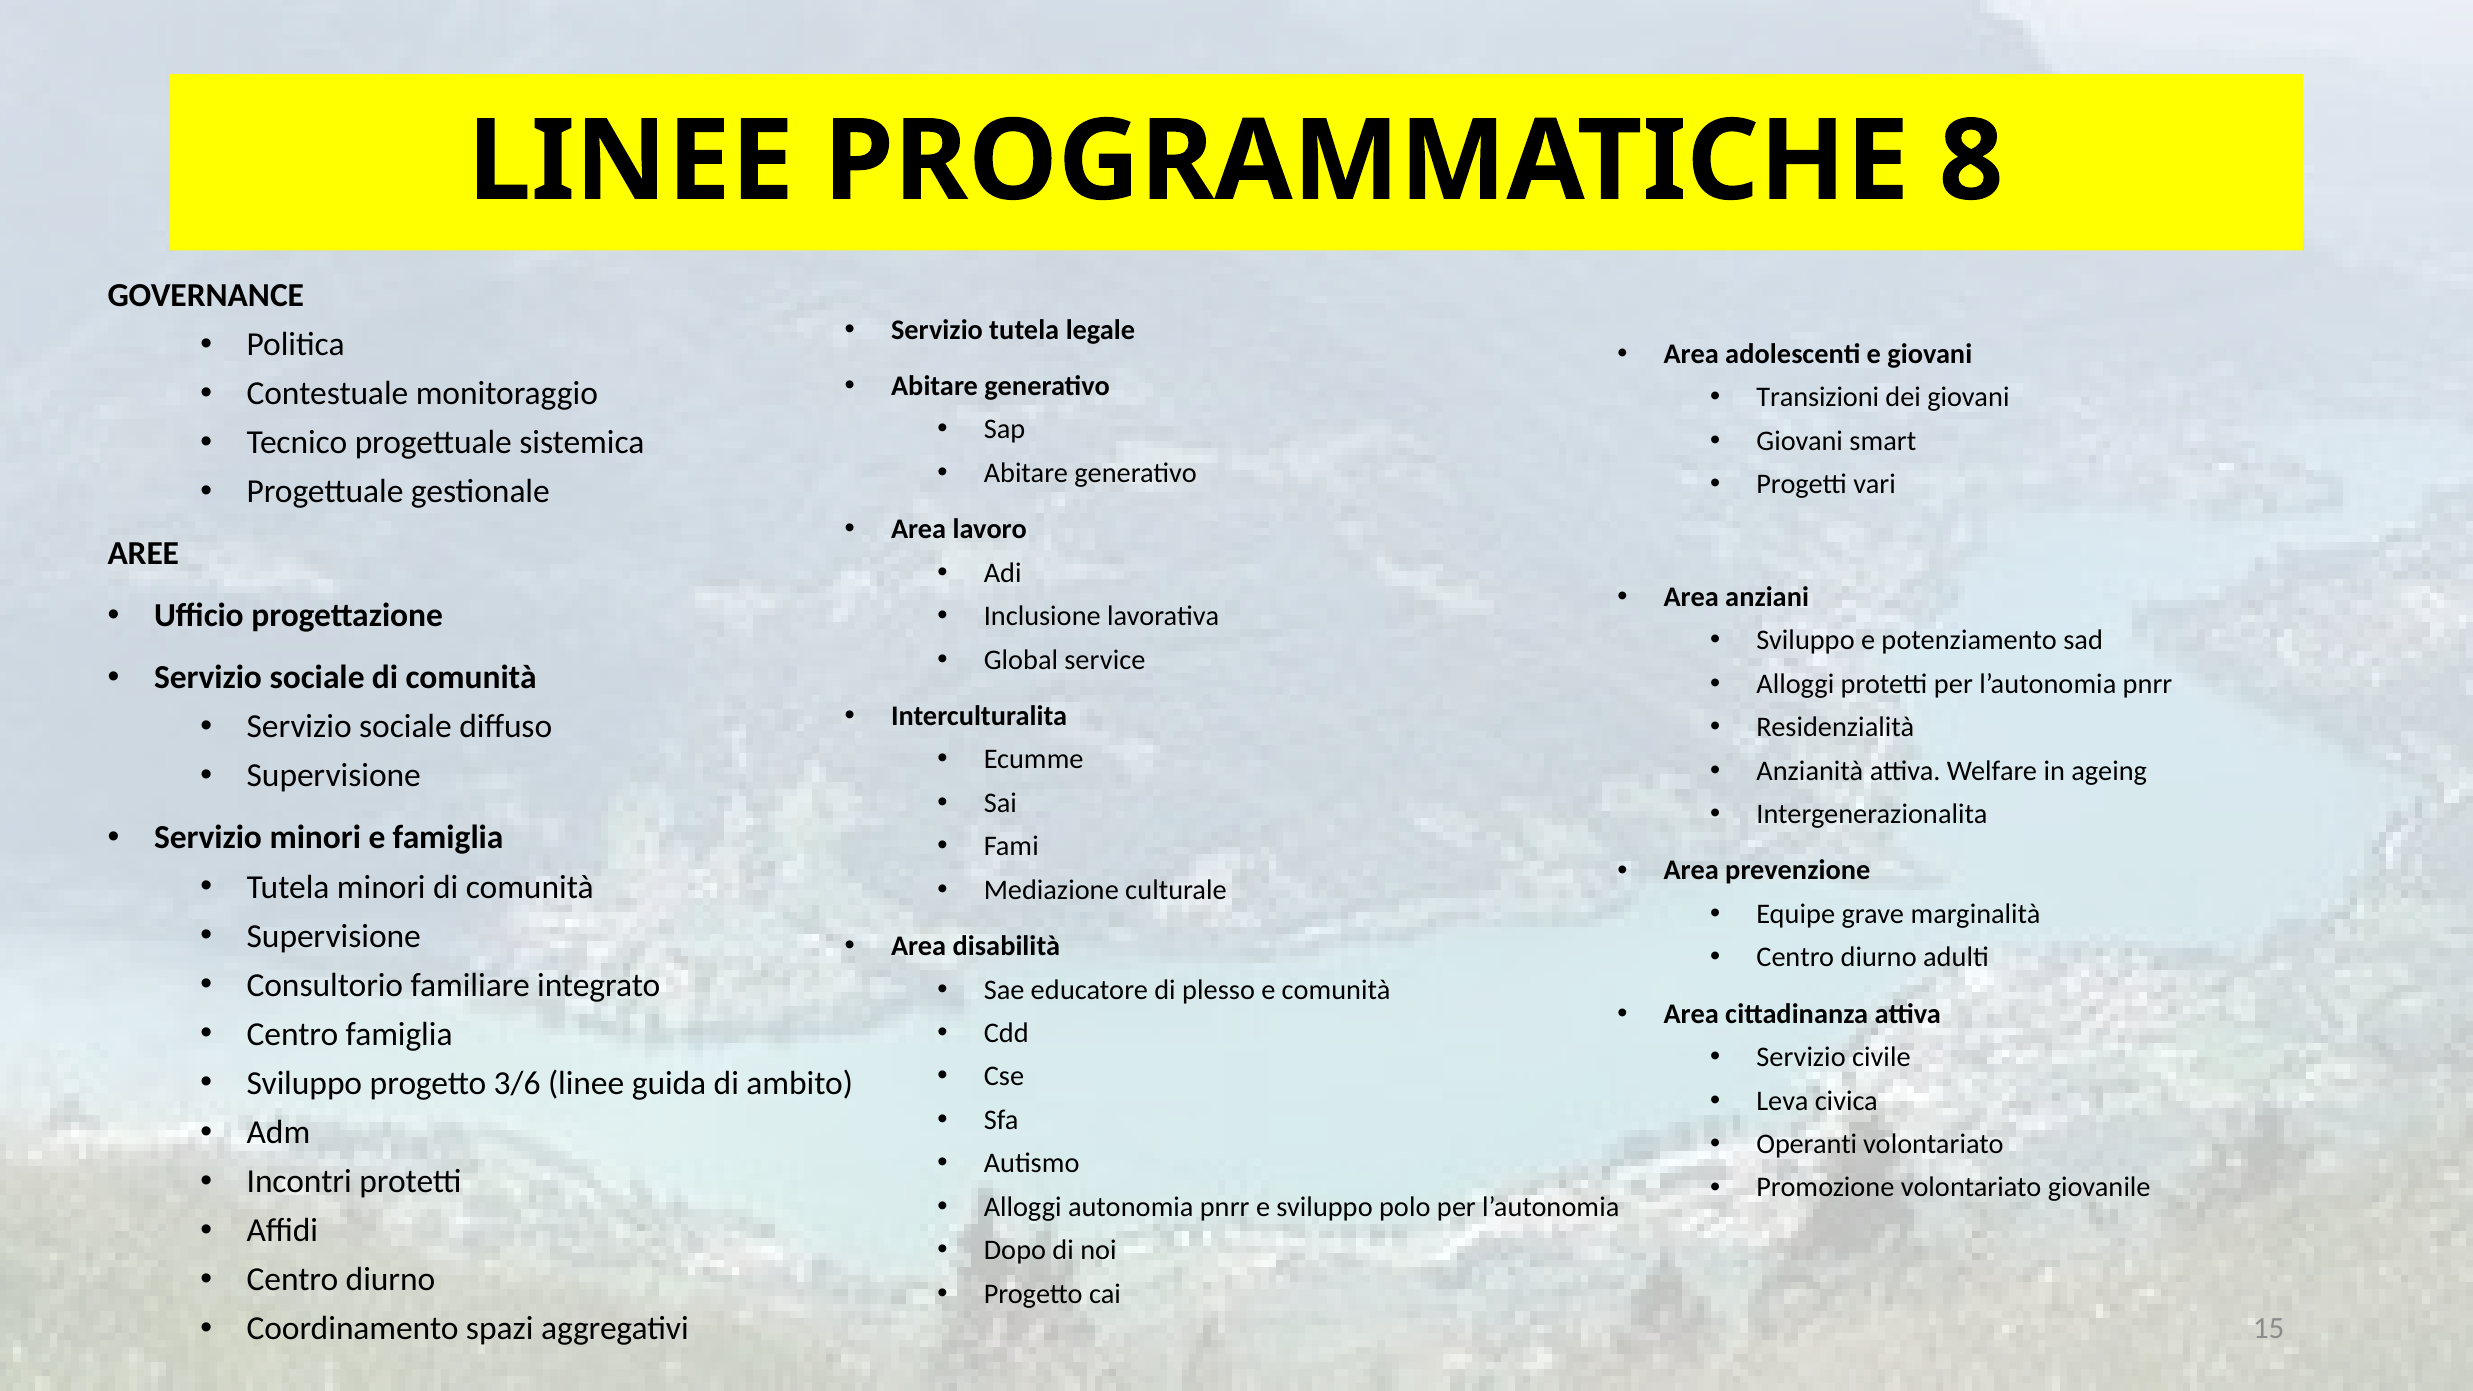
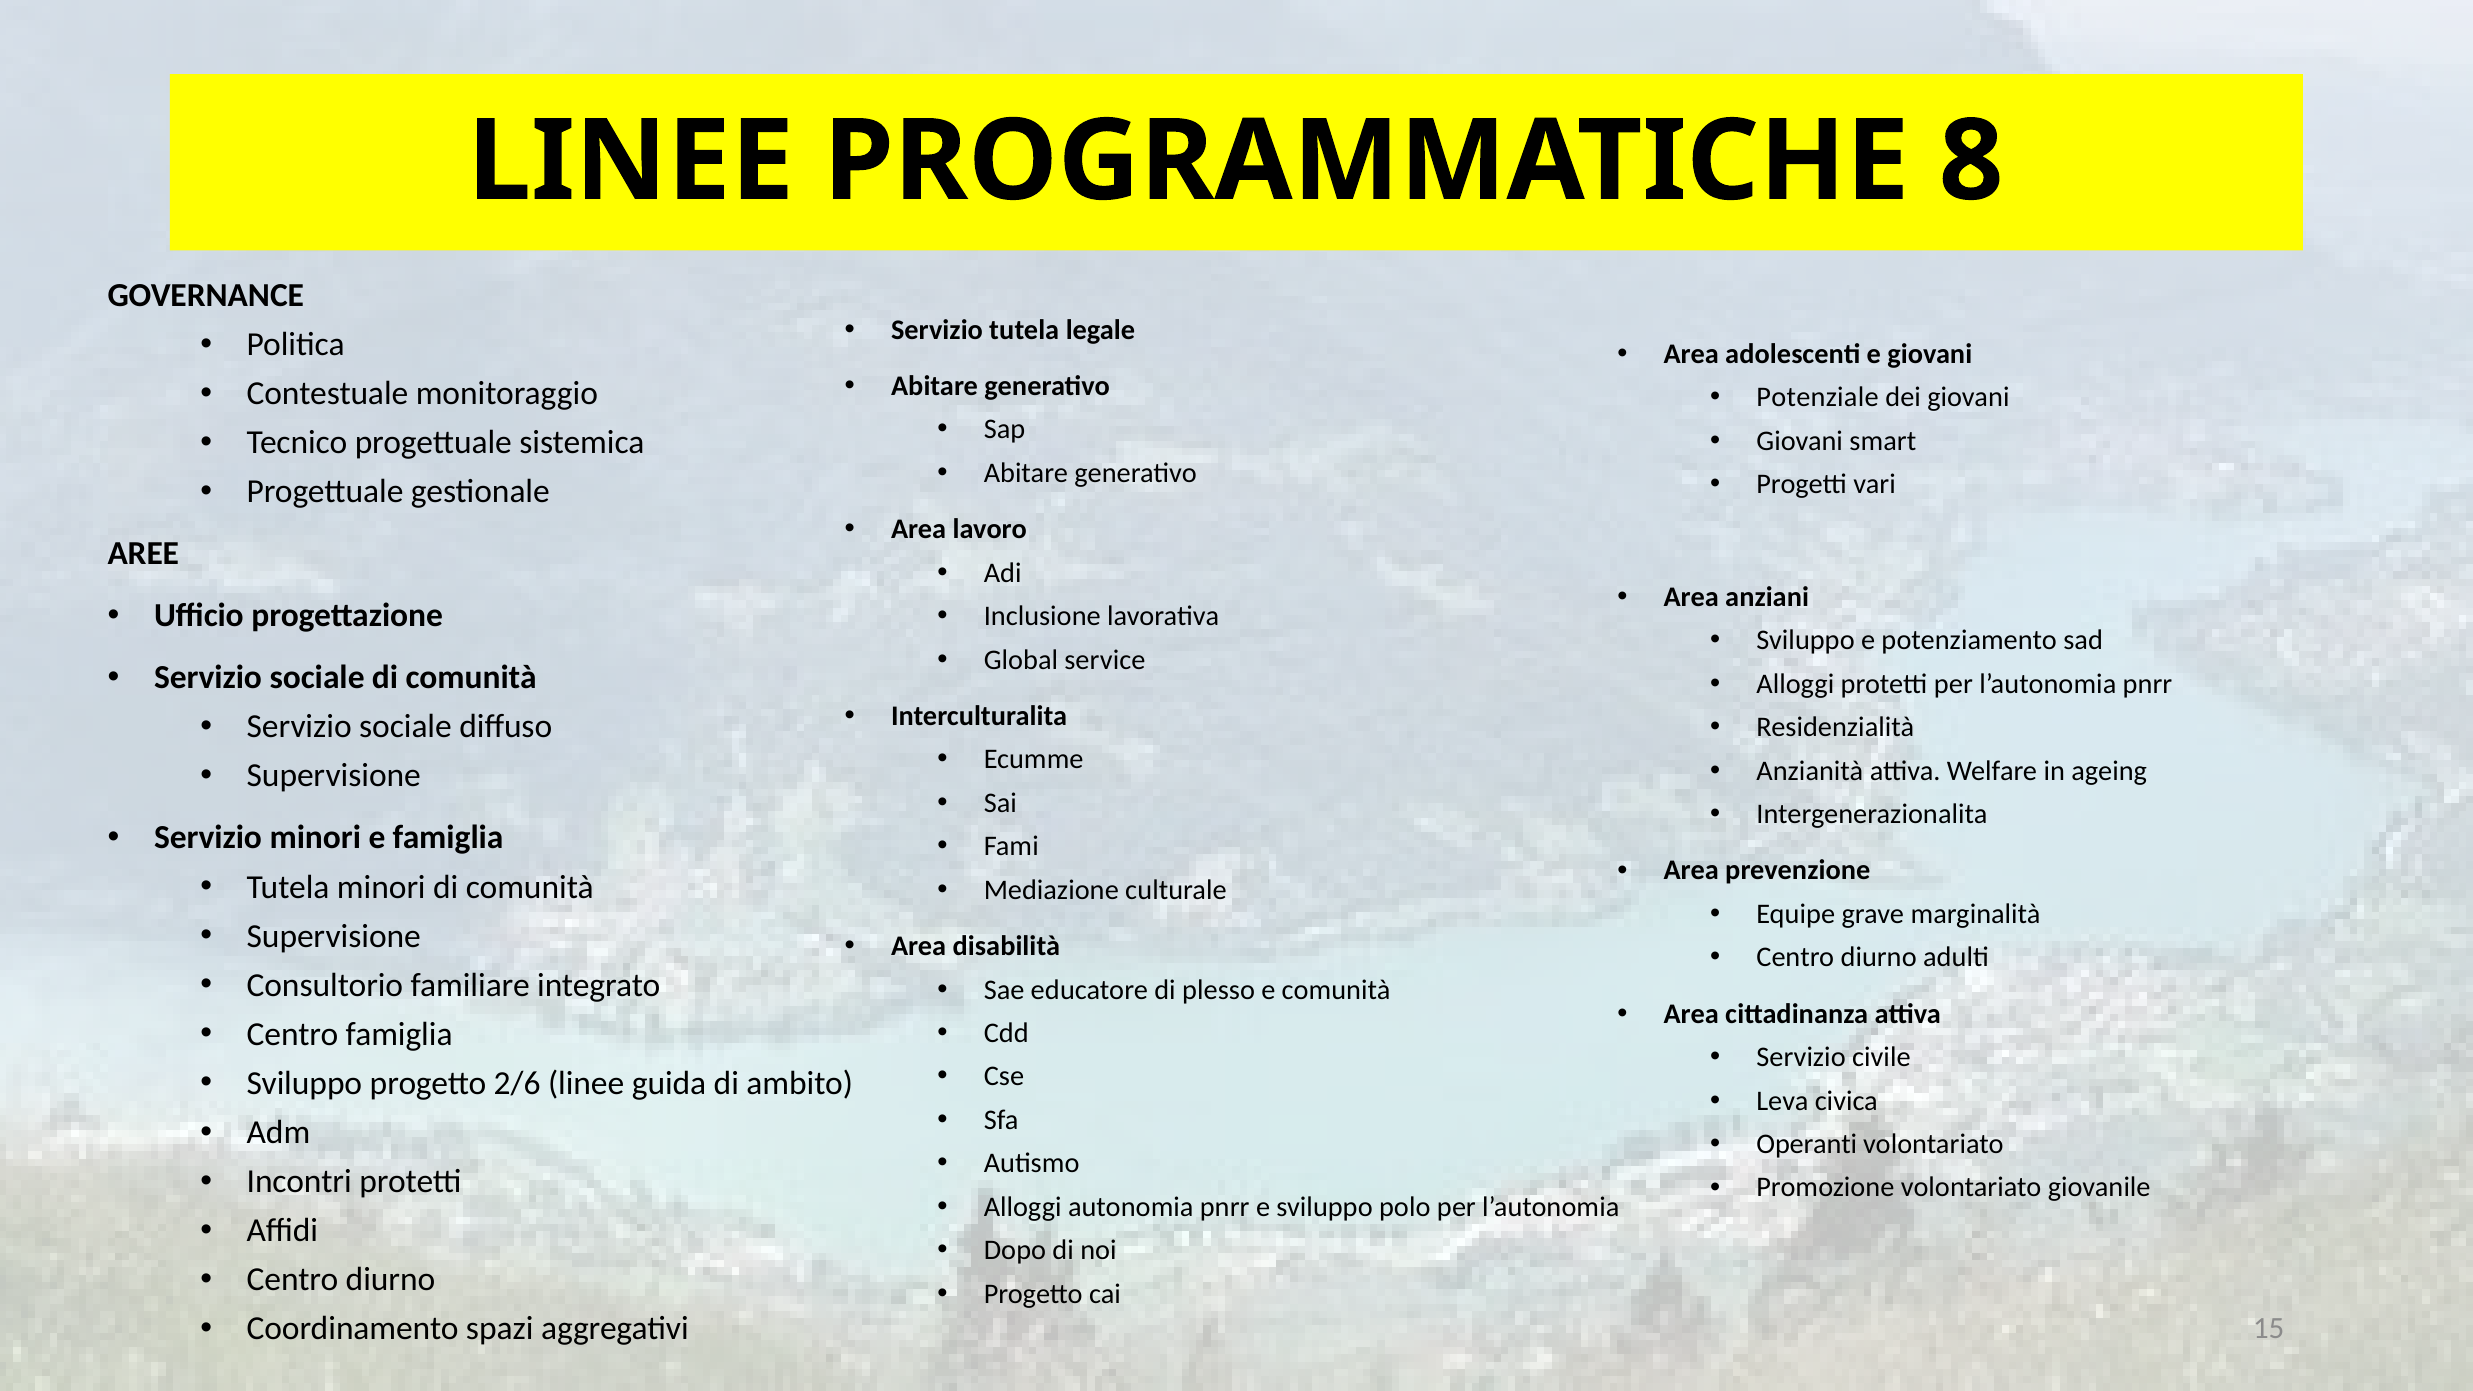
Transizioni: Transizioni -> Potenziale
3/6: 3/6 -> 2/6
